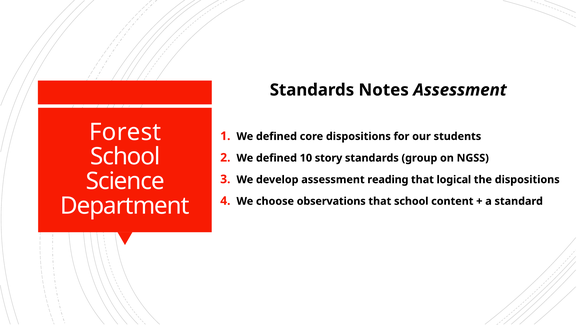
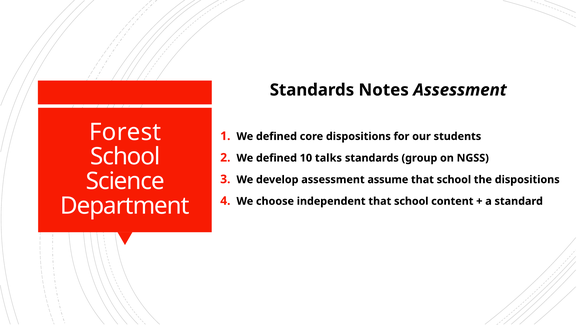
story: story -> talks
reading: reading -> assume
logical at (454, 179): logical -> school
observations: observations -> independent
